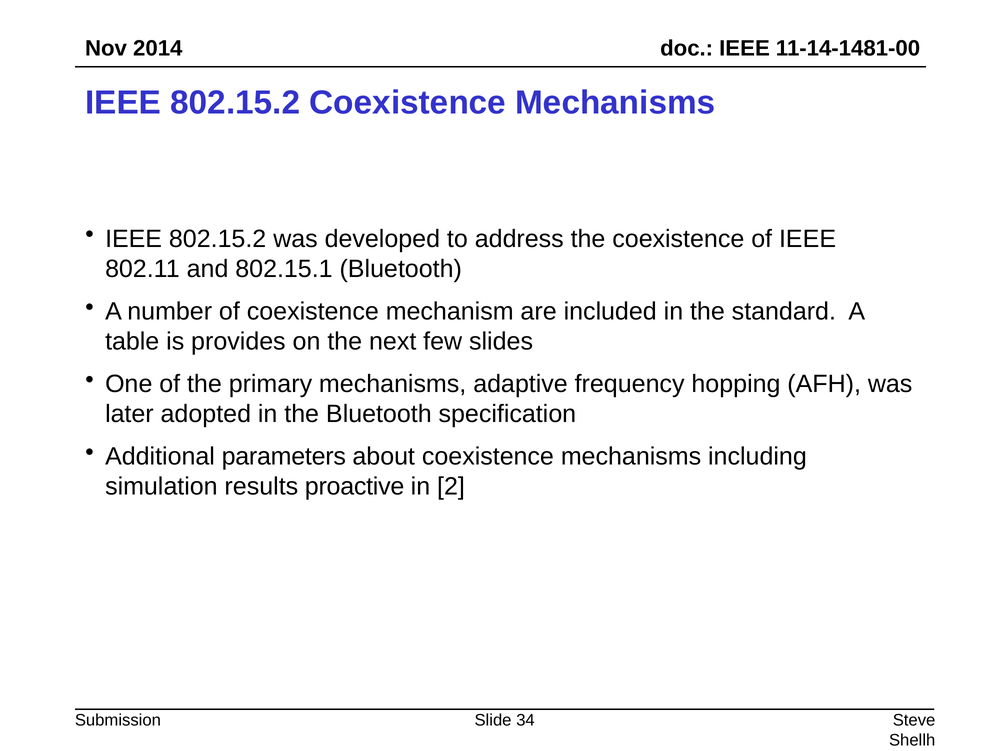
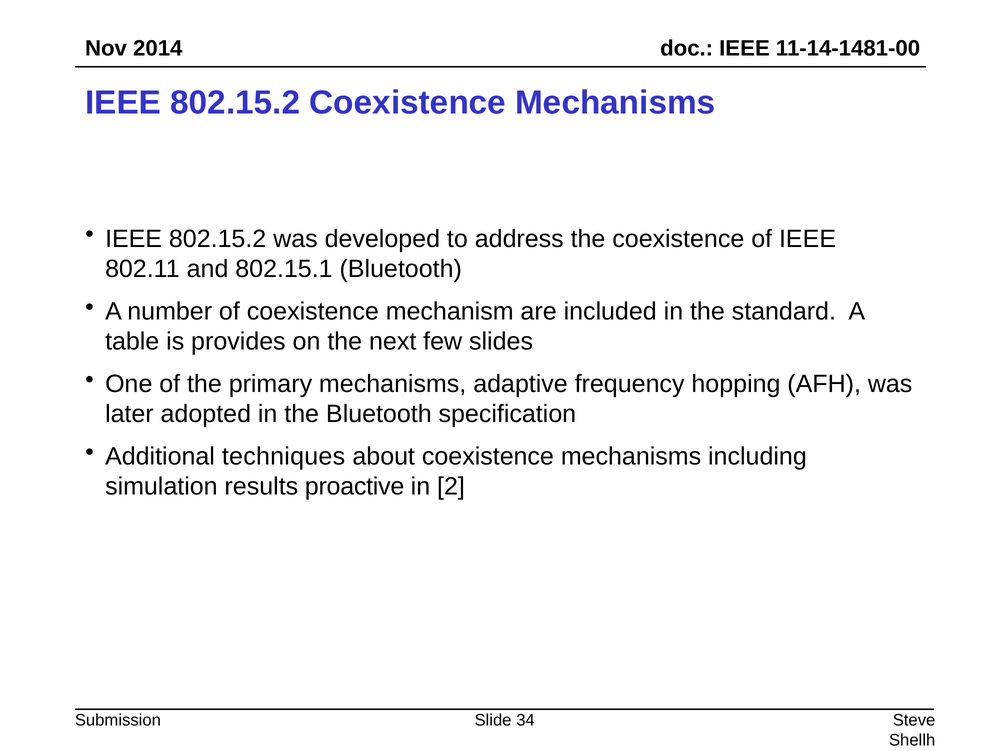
parameters: parameters -> techniques
